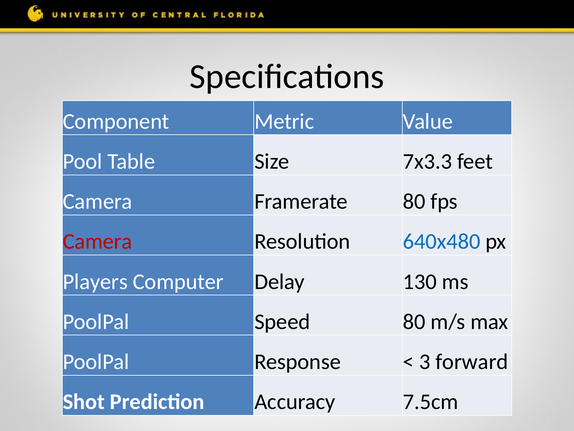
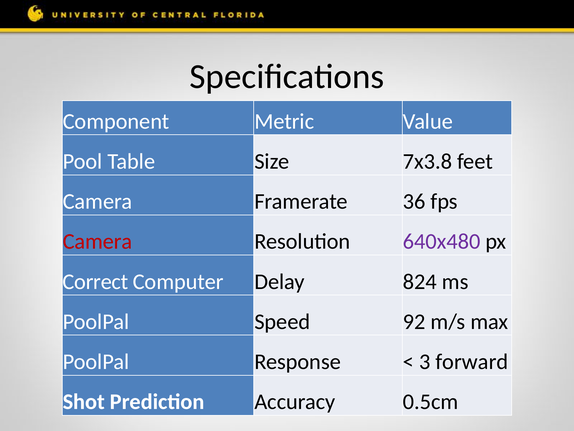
7x3.3: 7x3.3 -> 7x3.8
Framerate 80: 80 -> 36
640x480 colour: blue -> purple
Players: Players -> Correct
130: 130 -> 824
Speed 80: 80 -> 92
7.5cm: 7.5cm -> 0.5cm
